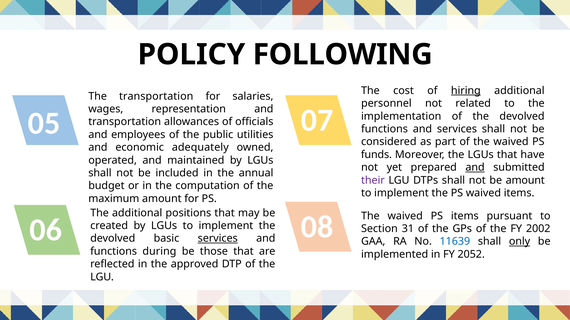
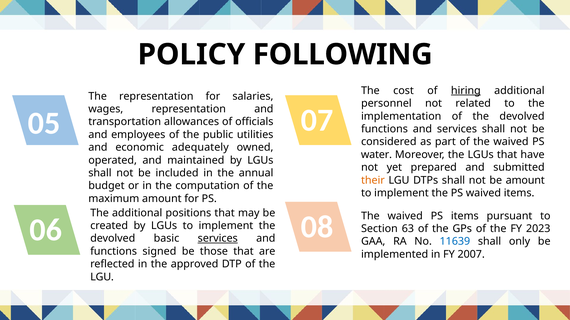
The transportation: transportation -> representation
funds: funds -> water
and at (475, 168) underline: present -> none
their colour: purple -> orange
31: 31 -> 63
2002: 2002 -> 2023
only underline: present -> none
during: during -> signed
2052: 2052 -> 2007
